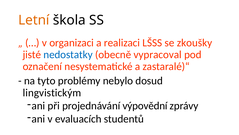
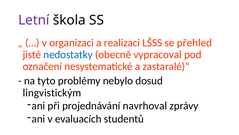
Letní colour: orange -> purple
zkoušky: zkoušky -> přehled
výpovědní: výpovědní -> navrhoval
